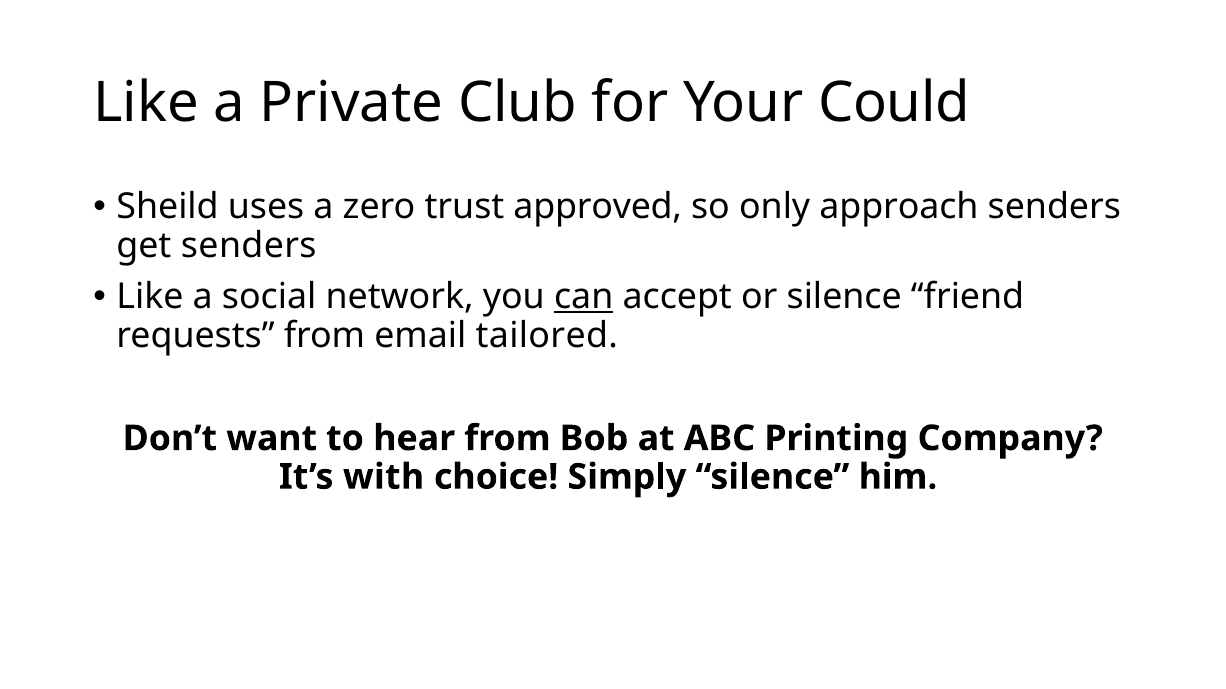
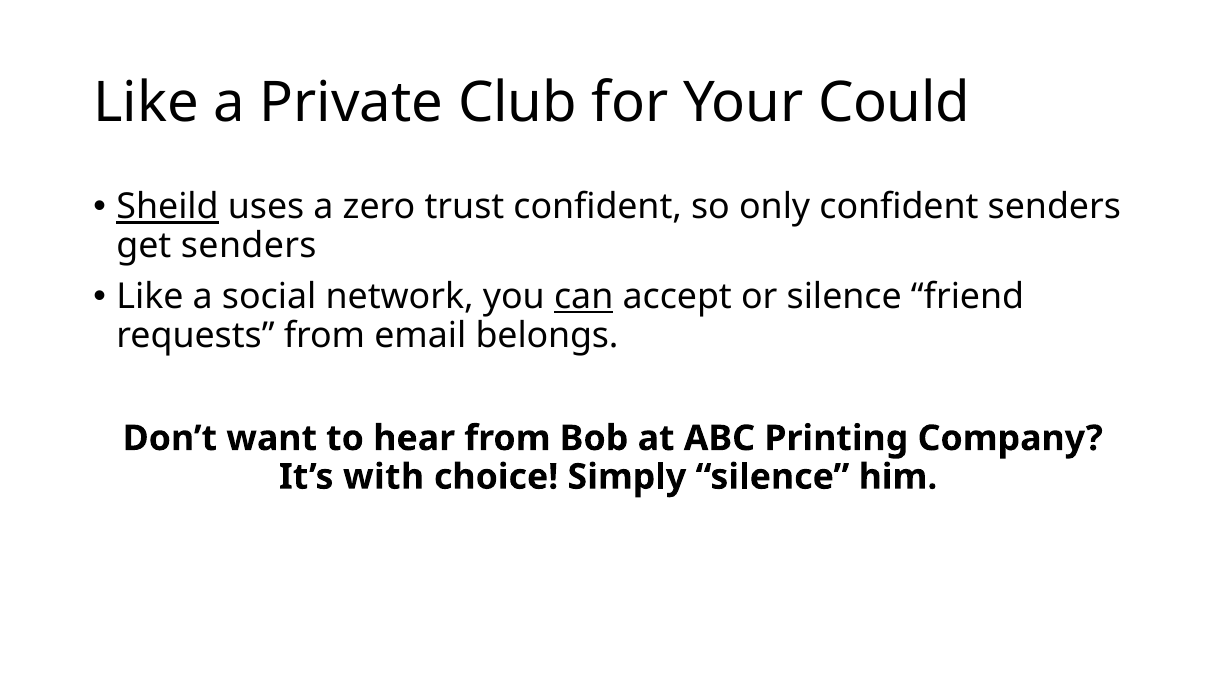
Sheild underline: none -> present
trust approved: approved -> confident
only approach: approach -> confident
tailored: tailored -> belongs
